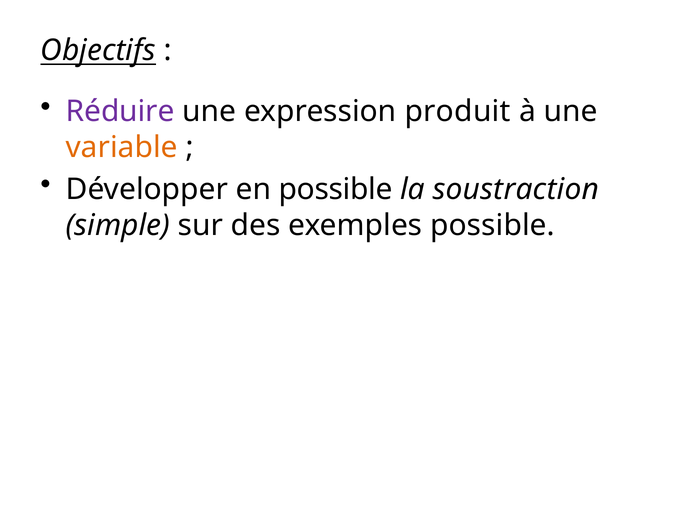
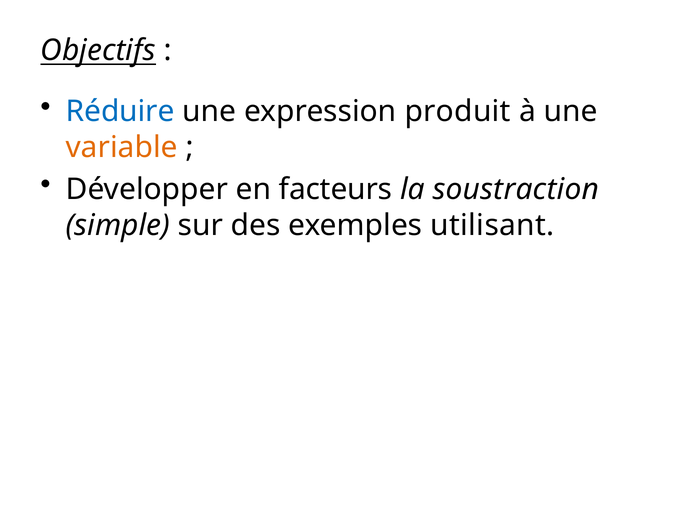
Réduire colour: purple -> blue
en possible: possible -> facteurs
exemples possible: possible -> utilisant
